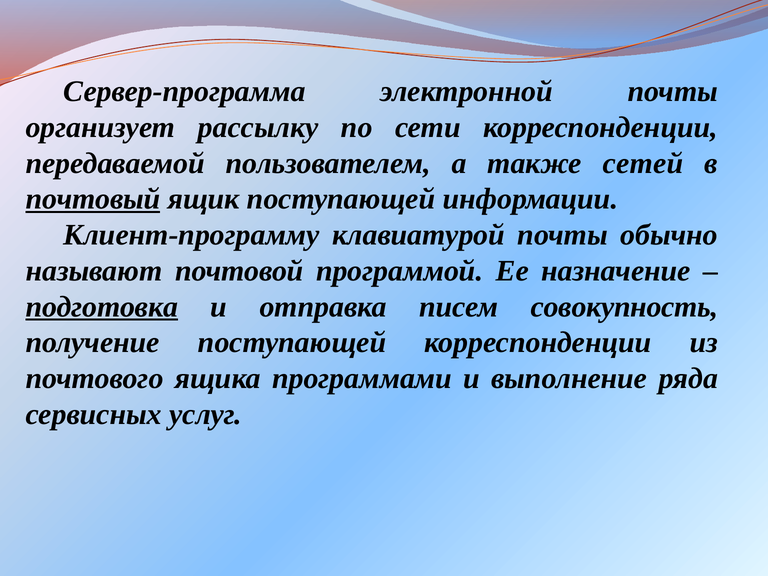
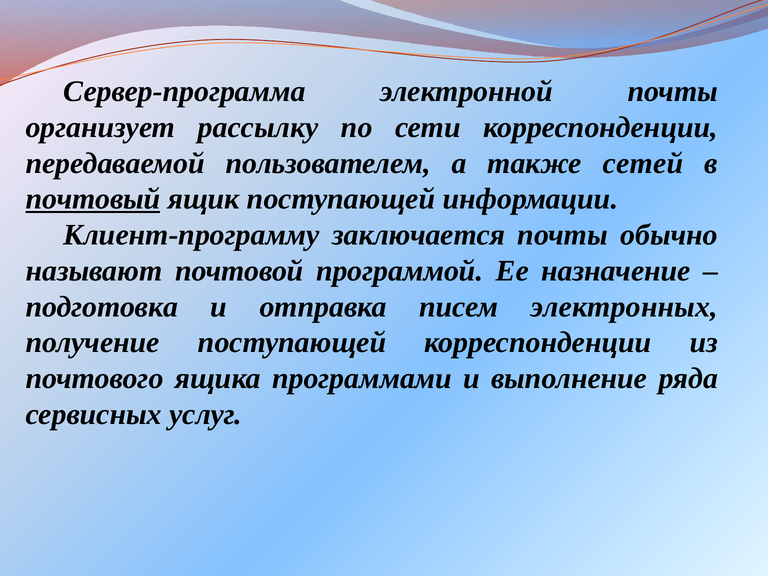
клавиатурой: клавиатурой -> заключается
подготовка underline: present -> none
совокупность: совокупность -> электронных
